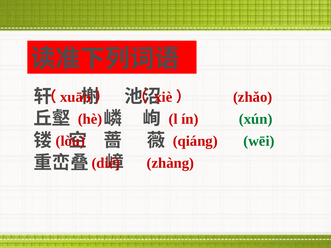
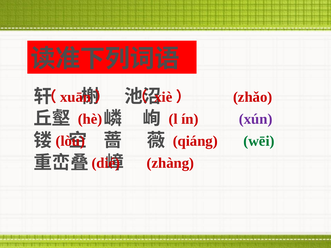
xún colour: green -> purple
